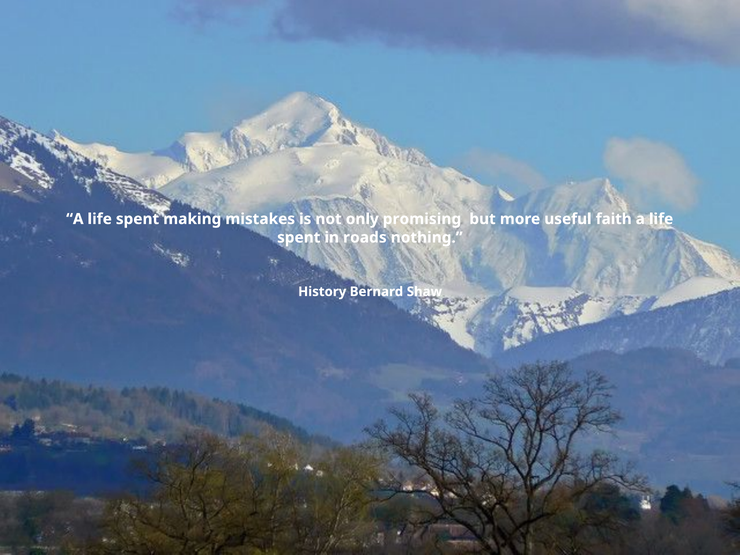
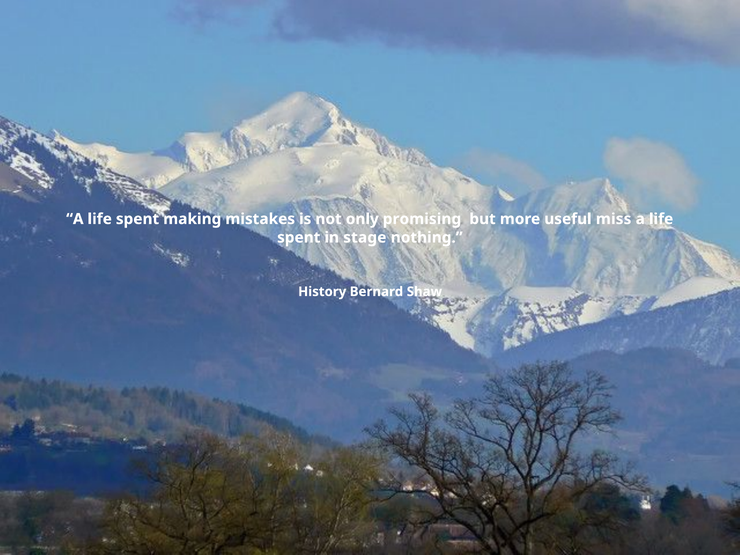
faith: faith -> miss
roads: roads -> stage
